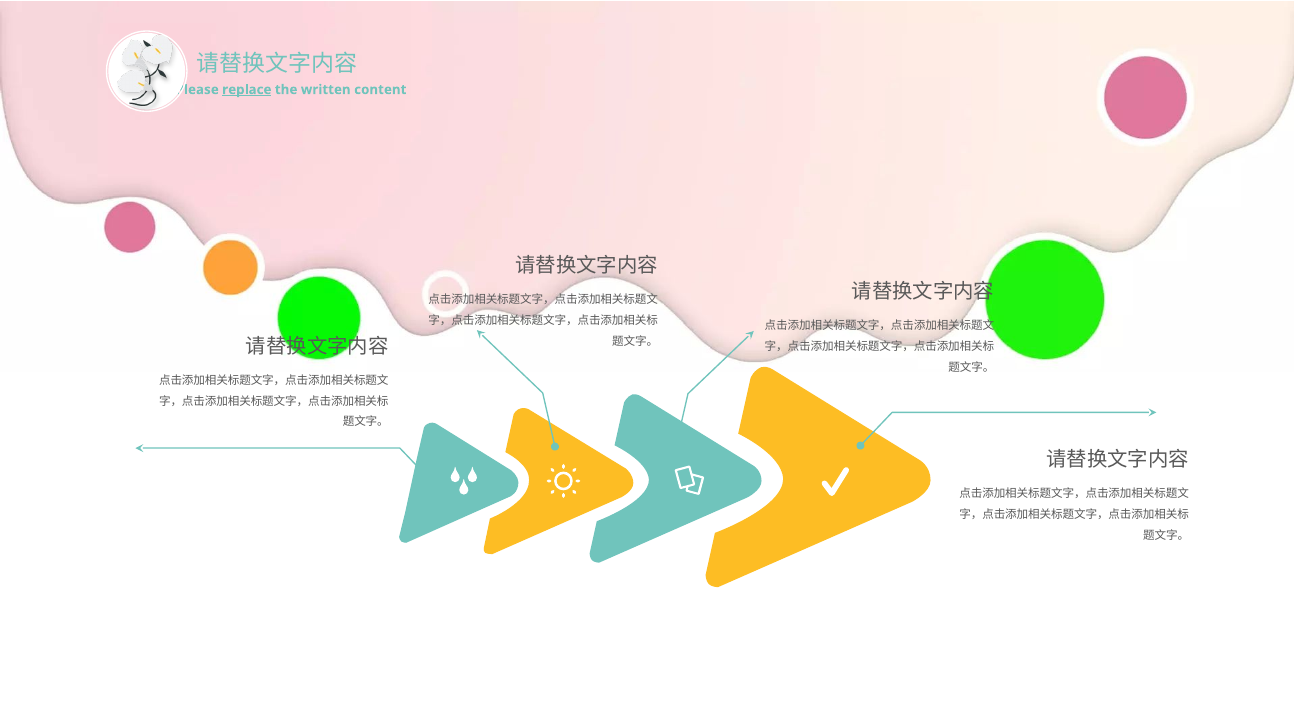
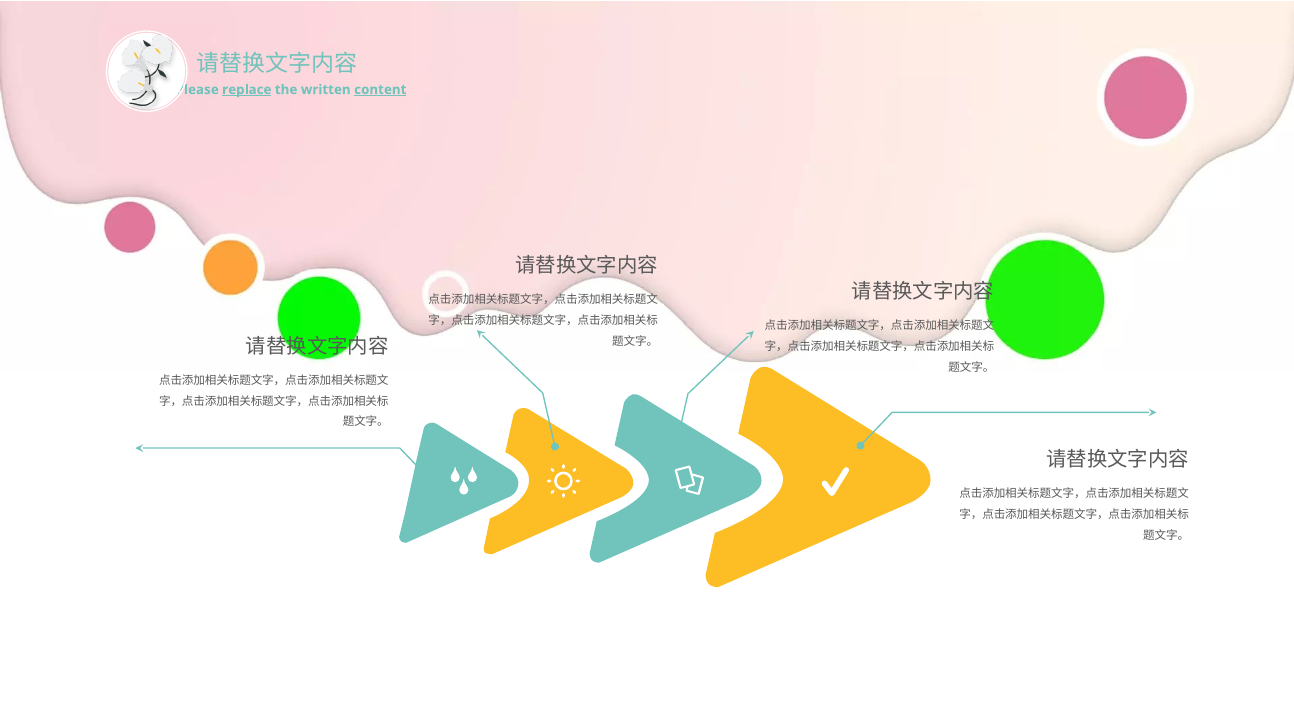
content underline: none -> present
